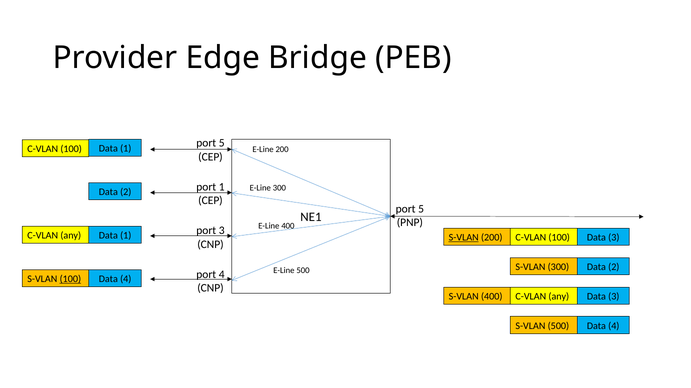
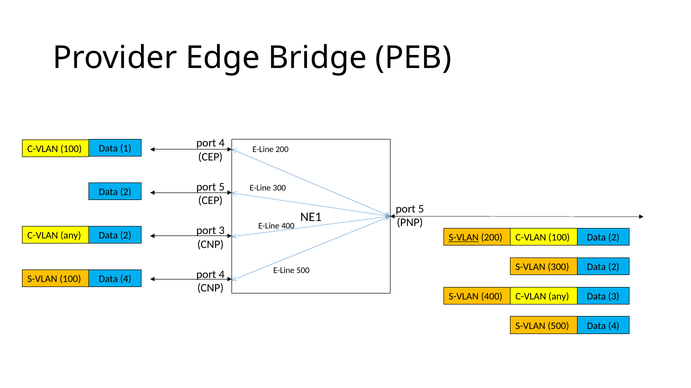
5 at (222, 143): 5 -> 4
1 at (222, 187): 1 -> 5
1 at (126, 236): 1 -> 2
3 at (614, 238): 3 -> 2
100 at (70, 280) underline: present -> none
